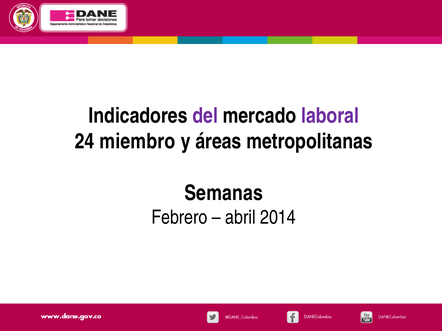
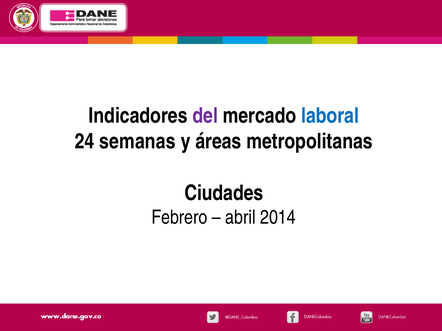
laboral colour: purple -> blue
miembro: miembro -> semanas
Semanas: Semanas -> Ciudades
